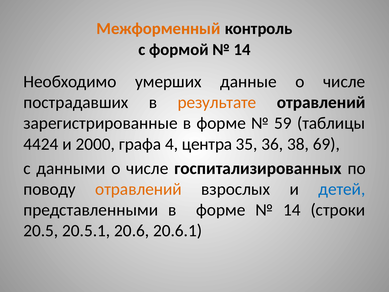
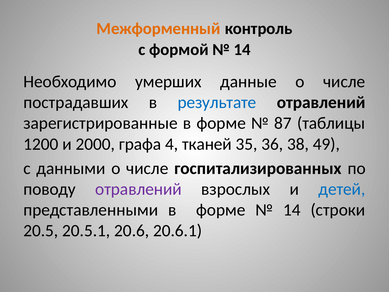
результате colour: orange -> blue
59: 59 -> 87
4424: 4424 -> 1200
центра: центра -> тканей
69: 69 -> 49
отравлений at (138, 189) colour: orange -> purple
